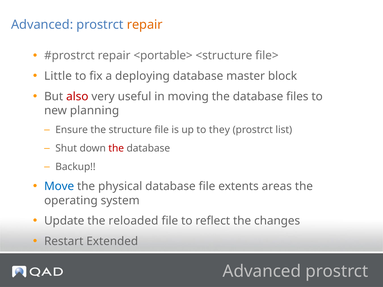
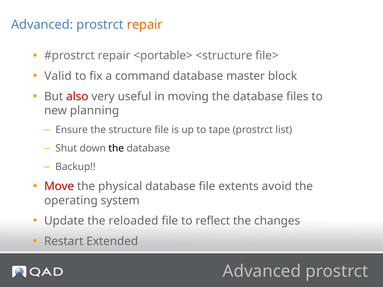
Little: Little -> Valid
deploying: deploying -> command
they: they -> tape
the at (116, 148) colour: red -> black
Move colour: blue -> red
areas: areas -> avoid
